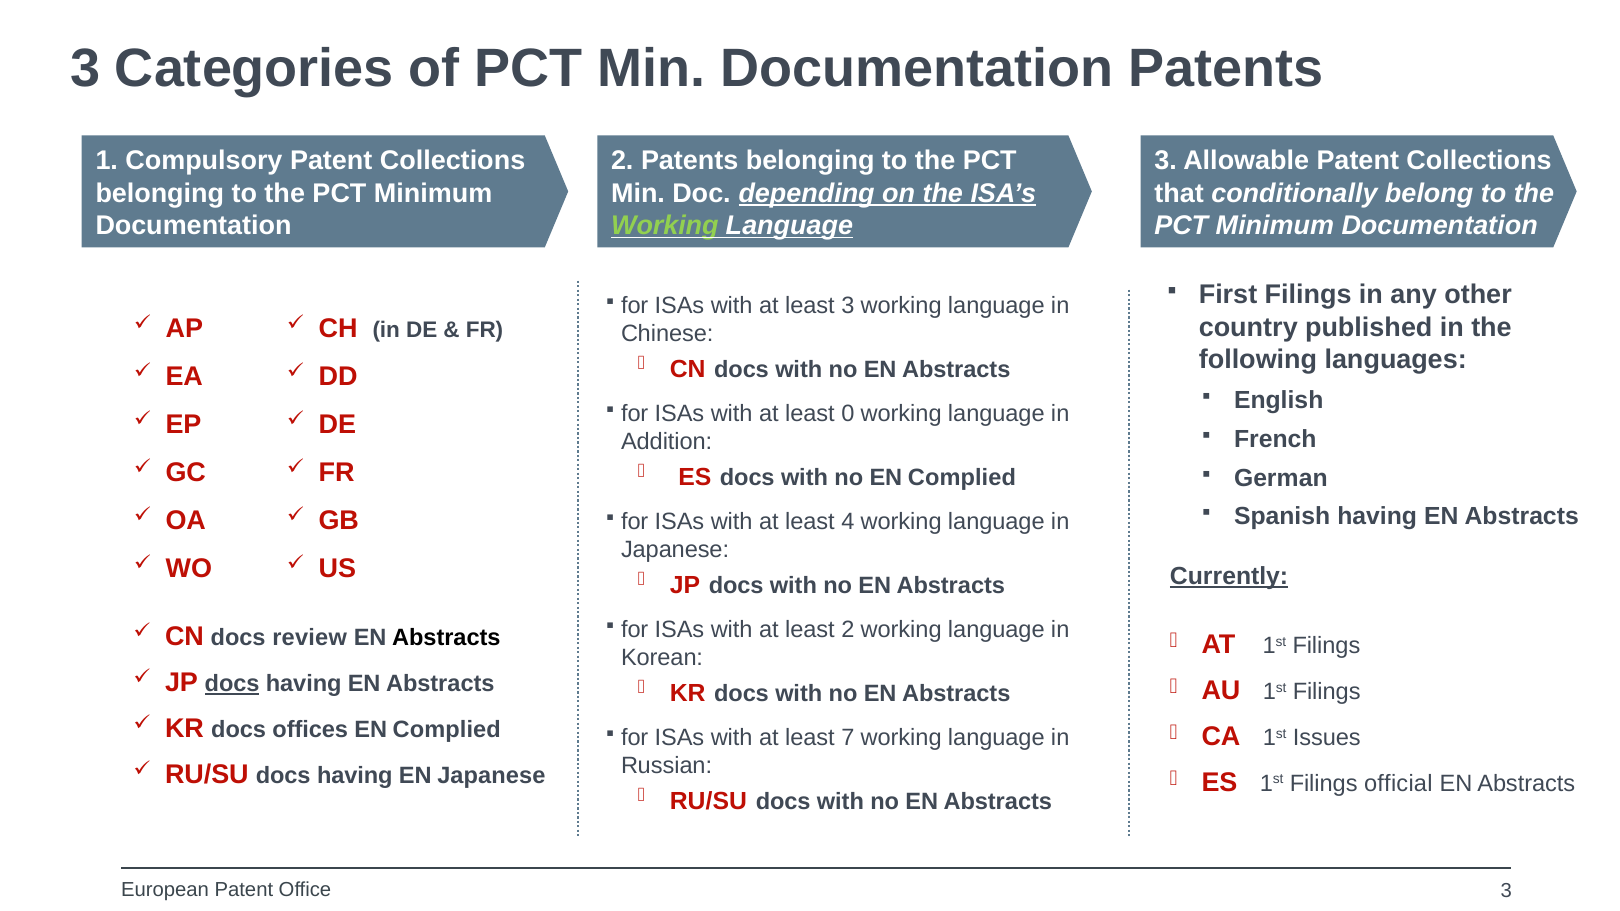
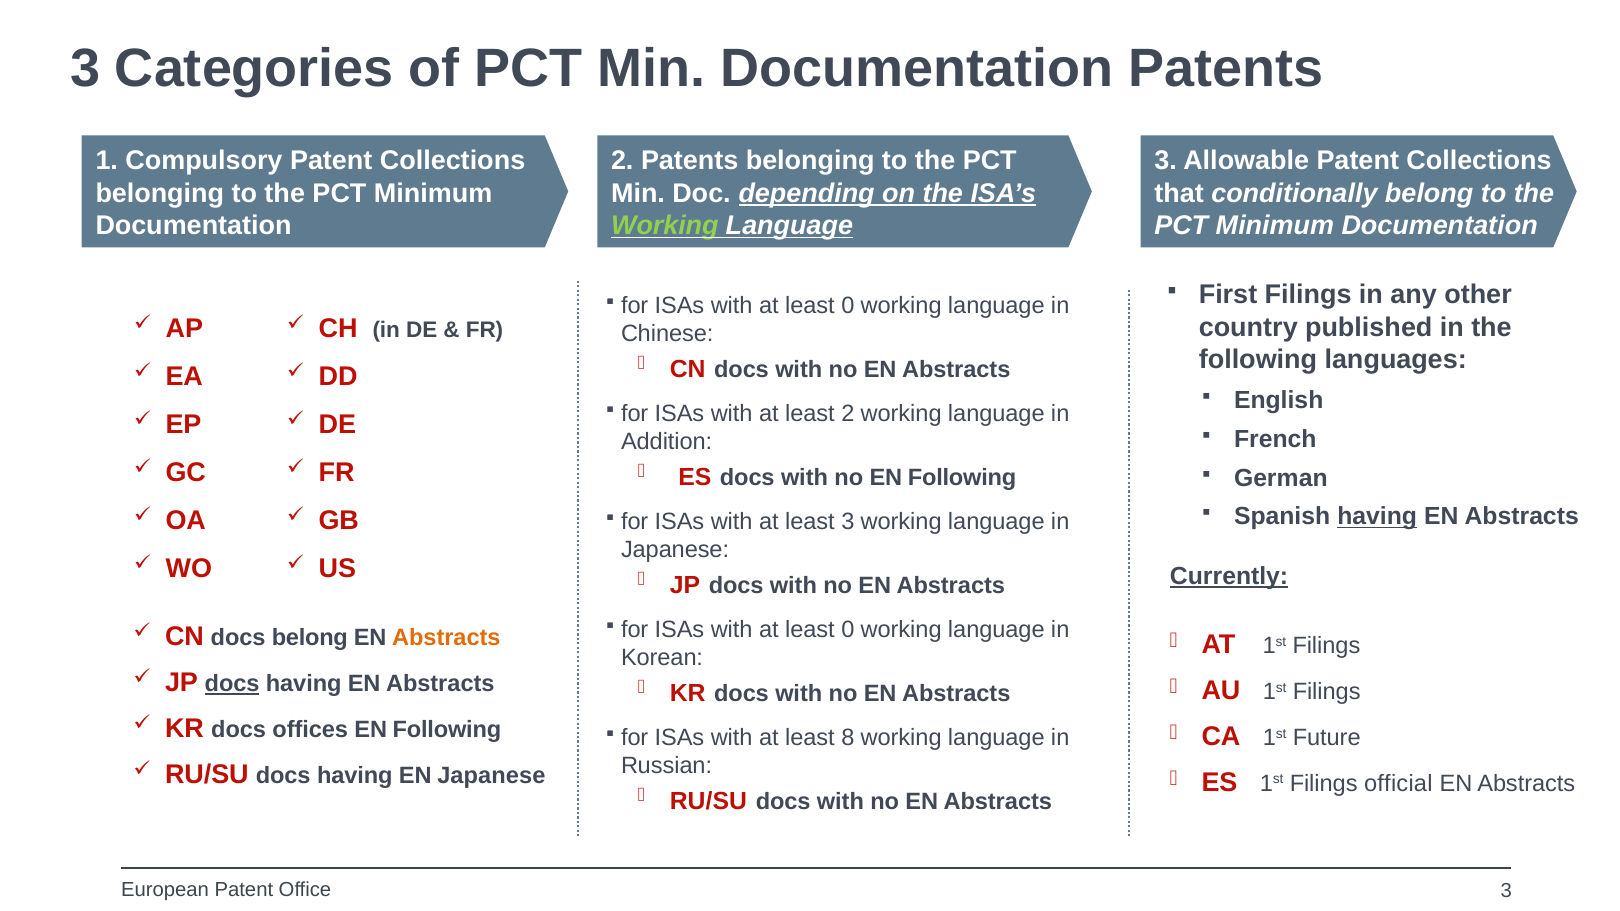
3 at (848, 306): 3 -> 0
least 0: 0 -> 2
no EN Complied: Complied -> Following
having at (1377, 517) underline: none -> present
least 4: 4 -> 3
2 at (848, 629): 2 -> 0
docs review: review -> belong
Abstracts at (446, 638) colour: black -> orange
Complied at (447, 730): Complied -> Following
Issues: Issues -> Future
7: 7 -> 8
